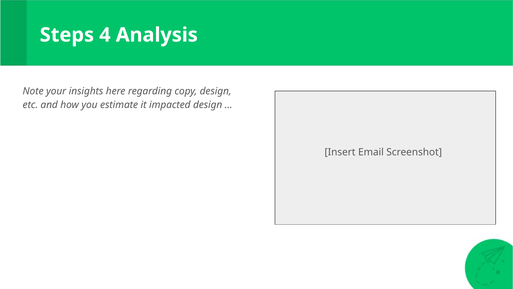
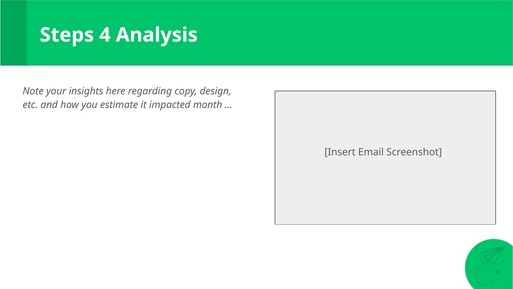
impacted design: design -> month
